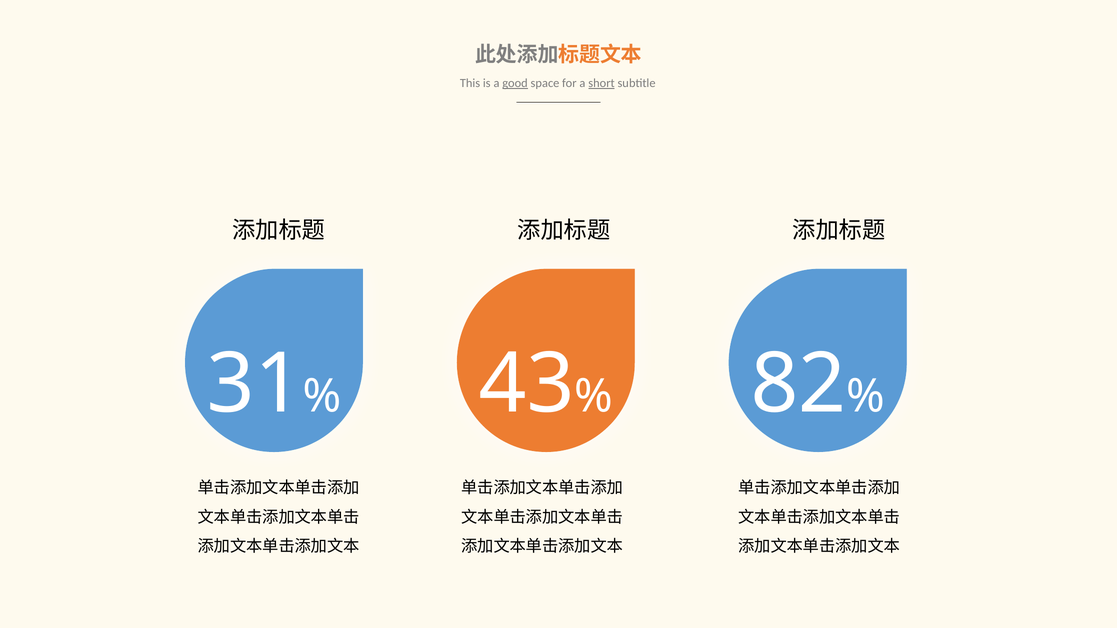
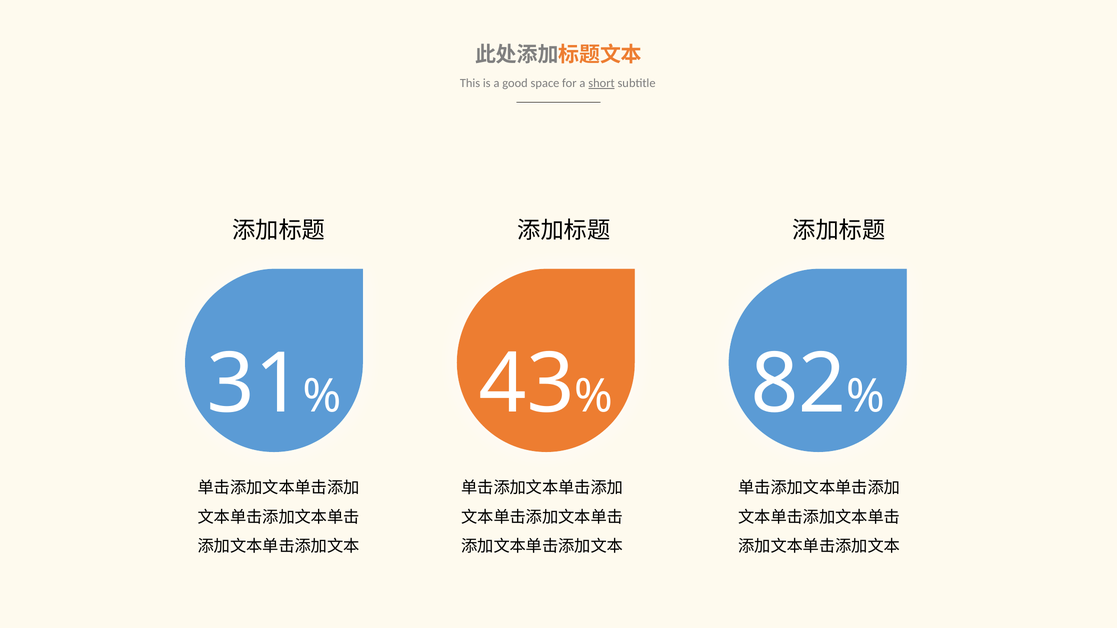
good underline: present -> none
